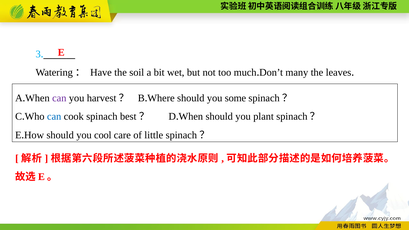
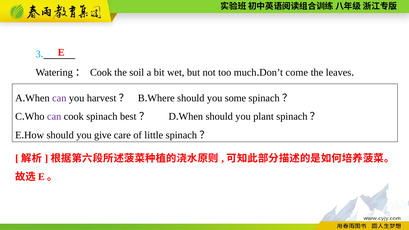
Watering： Have: Have -> Cook
many: many -> come
can at (54, 117) colour: blue -> purple
cool: cool -> give
